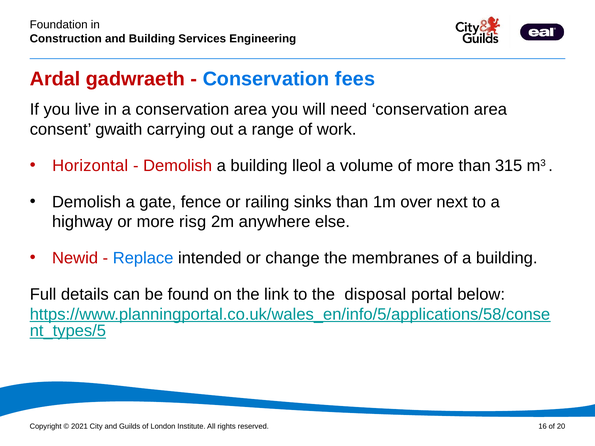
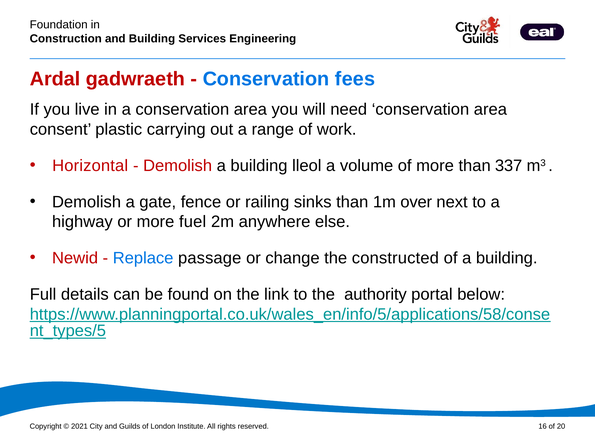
gwaith: gwaith -> plastic
315: 315 -> 337
risg: risg -> fuel
intended: intended -> passage
membranes: membranes -> constructed
disposal: disposal -> authority
